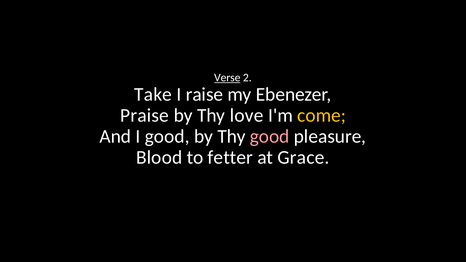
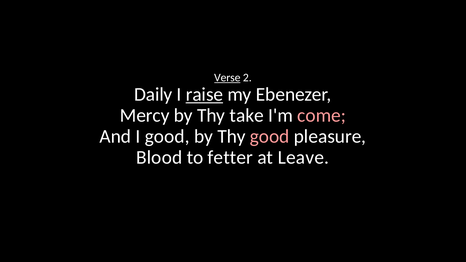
Take: Take -> Daily
raise underline: none -> present
Praise: Praise -> Mercy
love: love -> take
come colour: yellow -> pink
Grace: Grace -> Leave
